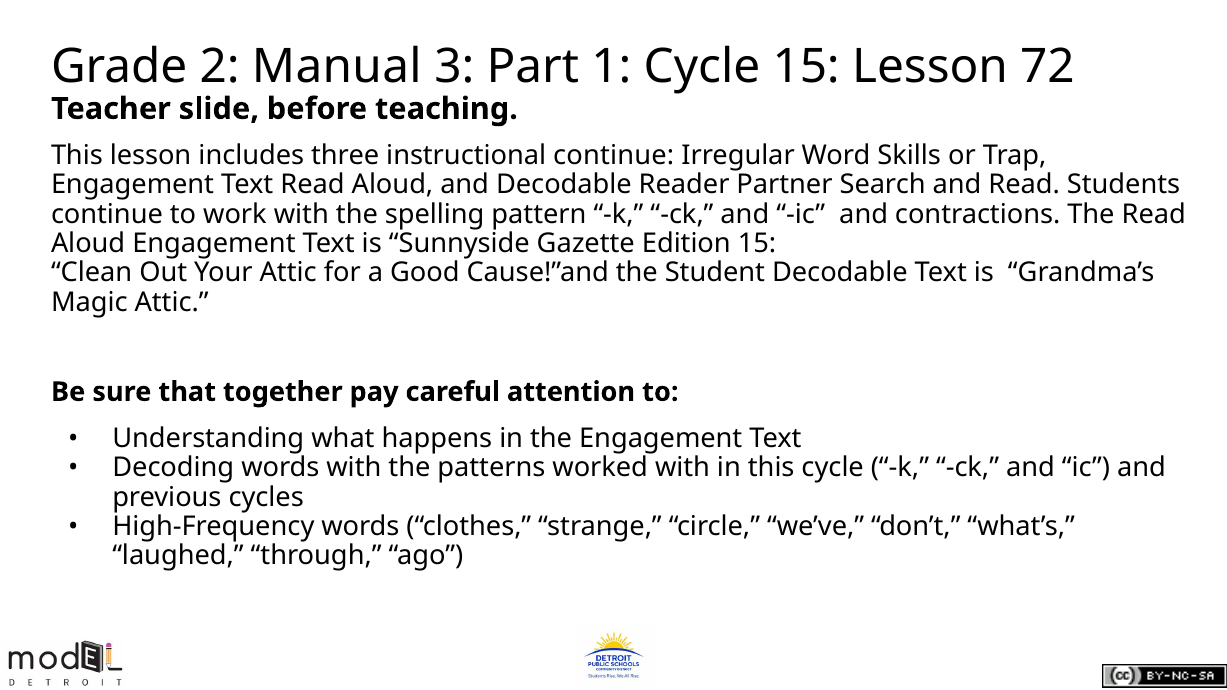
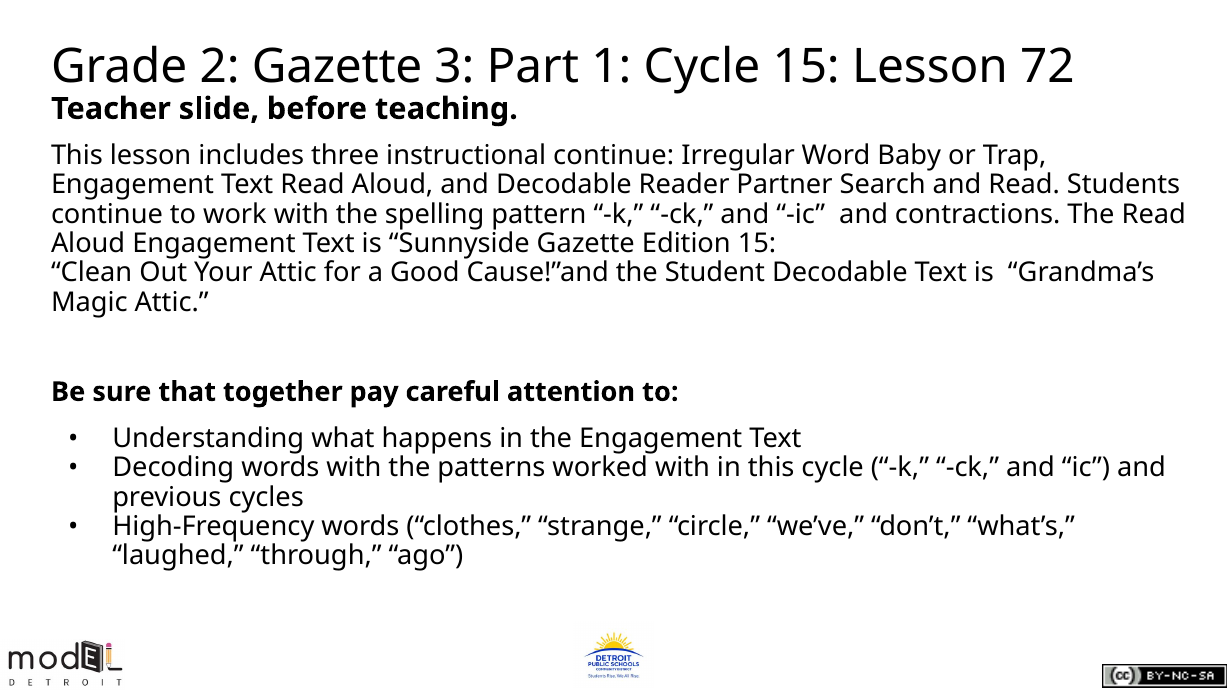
2 Manual: Manual -> Gazette
Skills: Skills -> Baby
